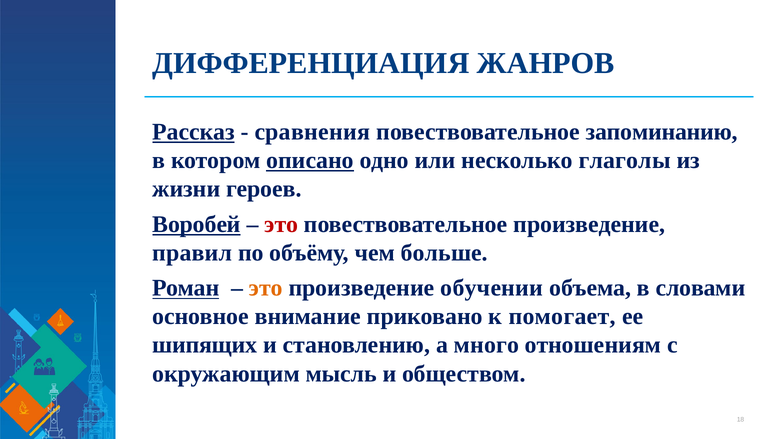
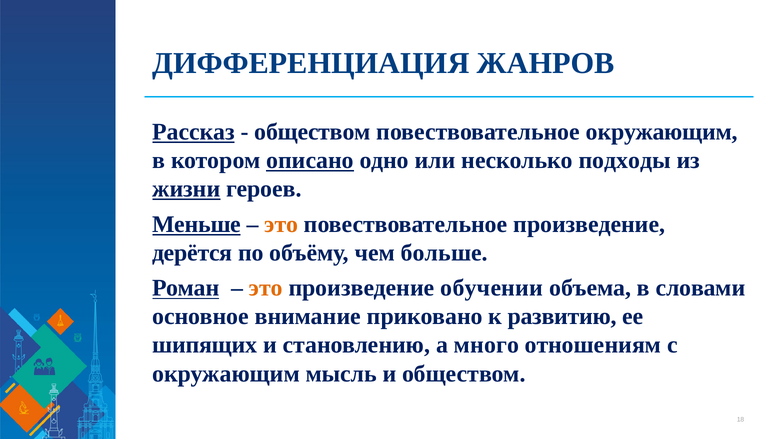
сравнения at (312, 132): сравнения -> обществом
повествовательное запоминанию: запоминанию -> окружающим
глаголы: глаголы -> подходы
жизни underline: none -> present
Воробей: Воробей -> Меньше
это at (281, 224) colour: red -> orange
правил: правил -> дерётся
помогает: помогает -> развитию
